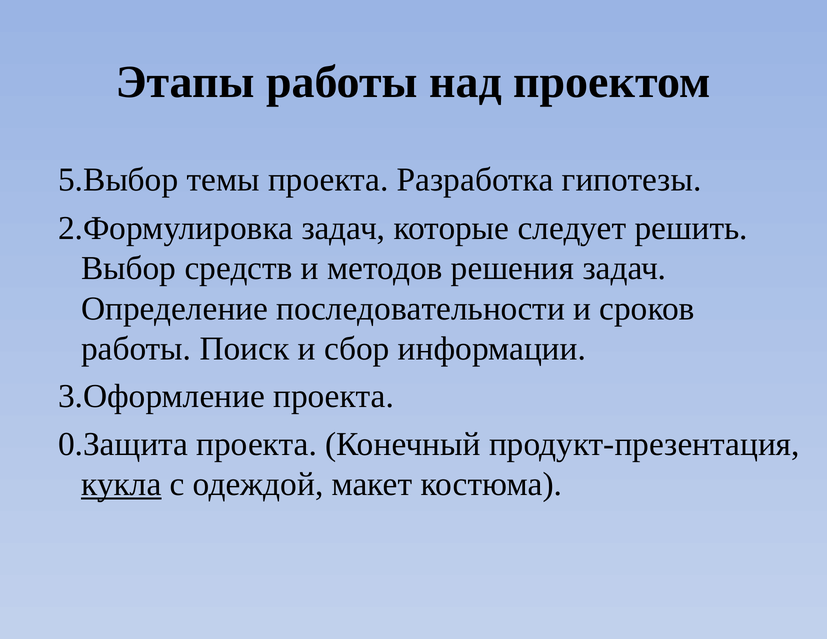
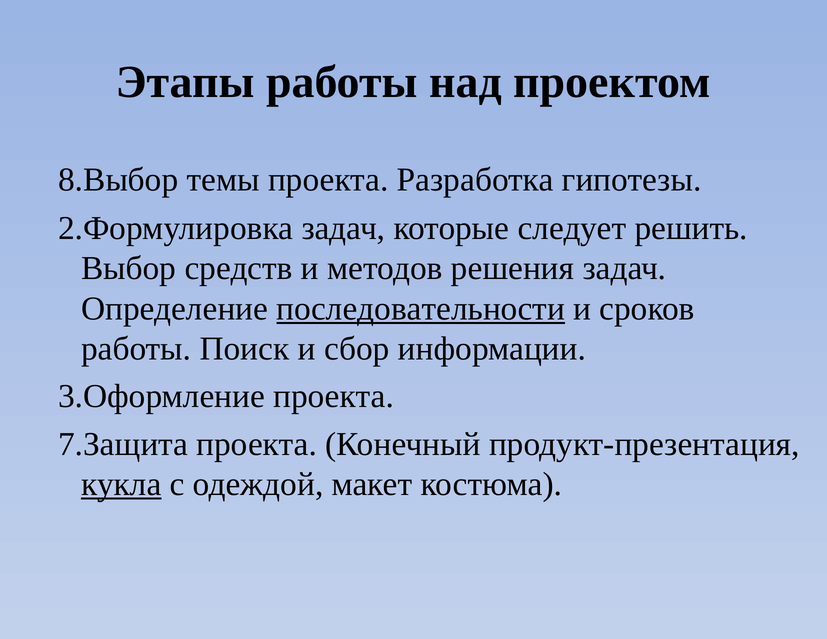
5.Выбор: 5.Выбор -> 8.Выбор
последовательности underline: none -> present
0.Защита: 0.Защита -> 7.Защита
